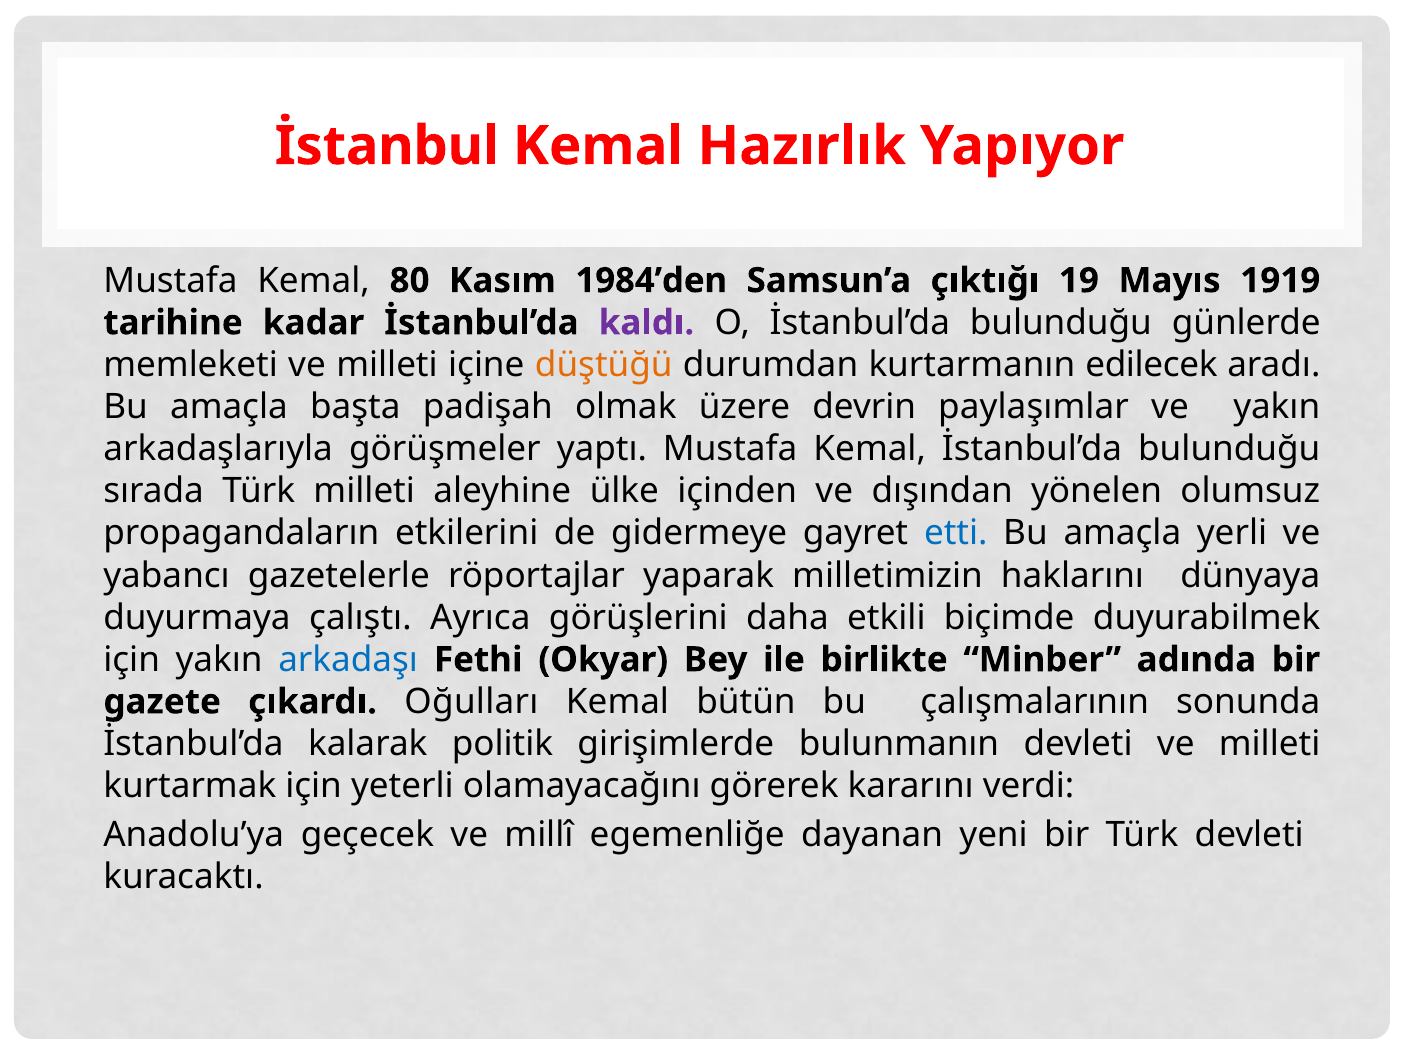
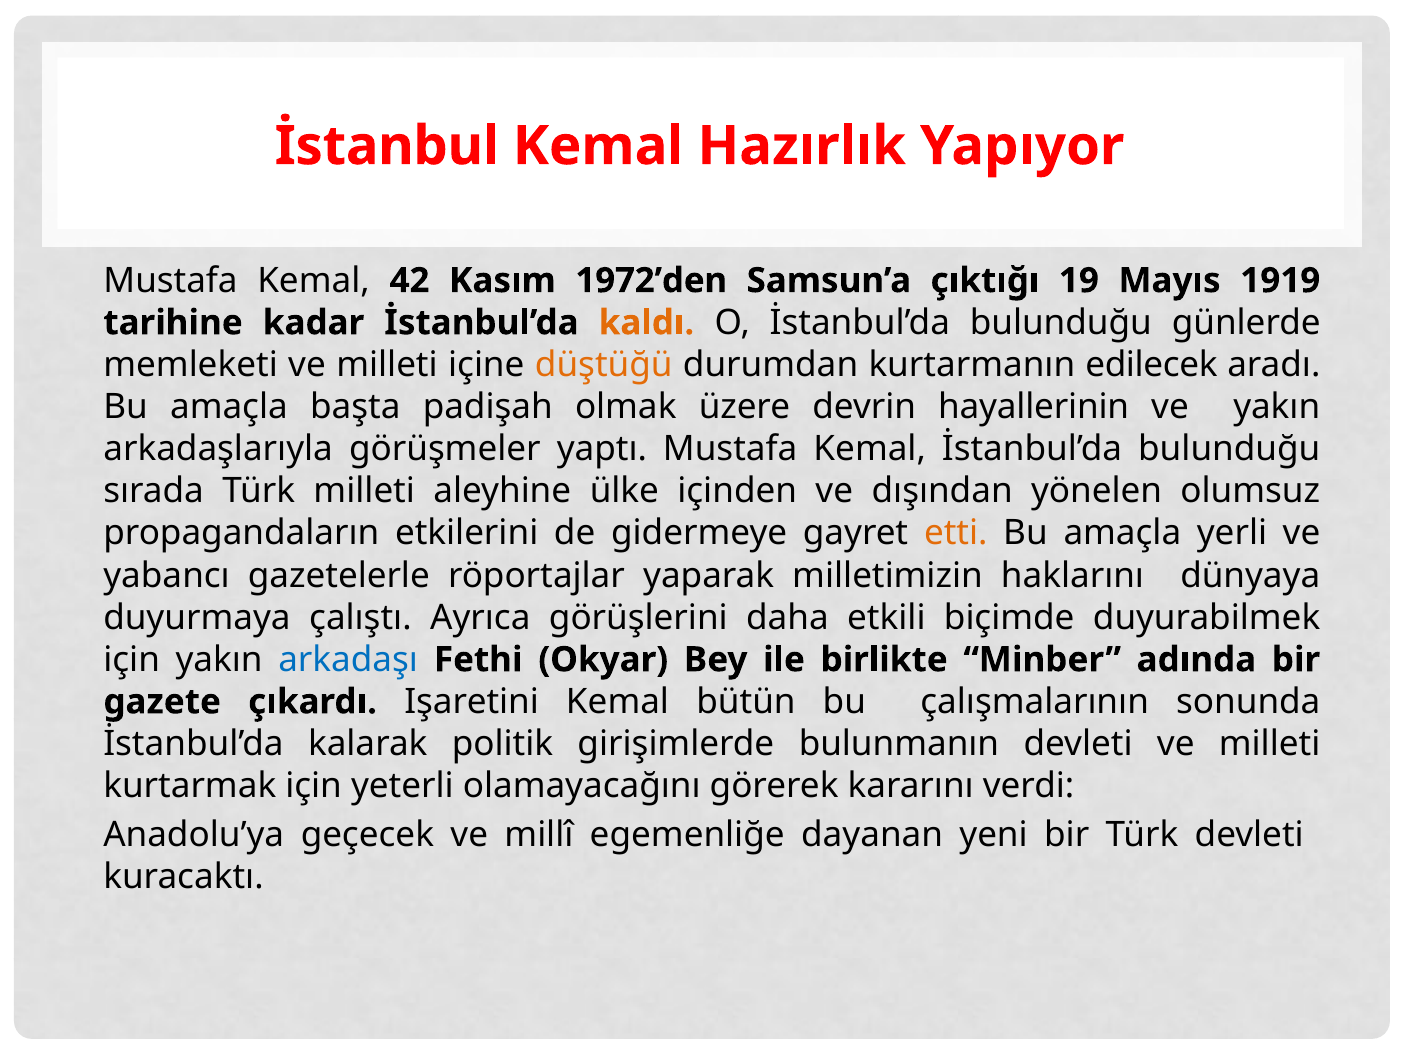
80: 80 -> 42
1984’den: 1984’den -> 1972’den
kaldı colour: purple -> orange
paylaşımlar: paylaşımlar -> hayallerinin
etti colour: blue -> orange
Oğulları: Oğulları -> Işaretini
